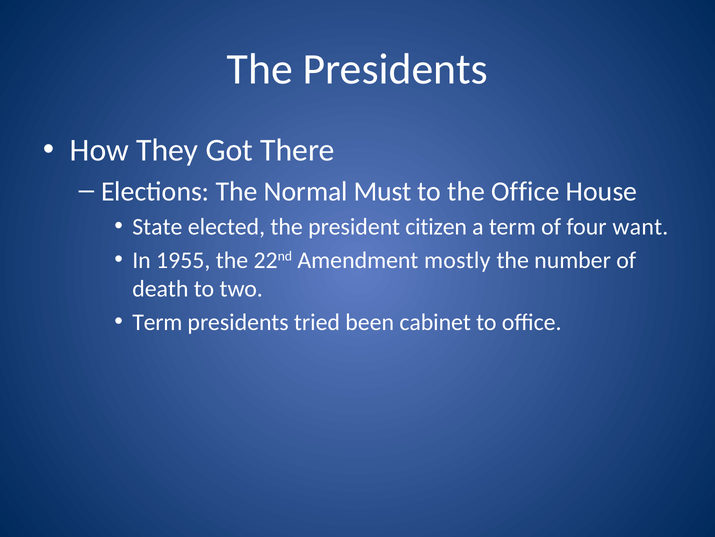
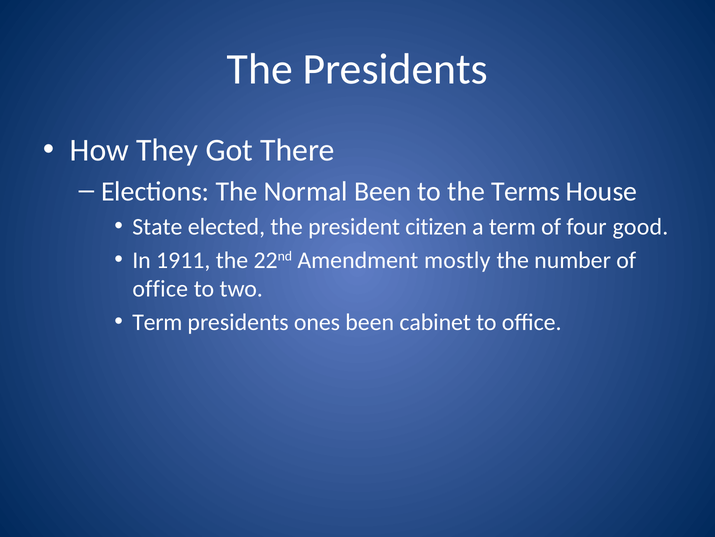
Normal Must: Must -> Been
the Office: Office -> Terms
want: want -> good
1955: 1955 -> 1911
death at (160, 288): death -> office
tried: tried -> ones
